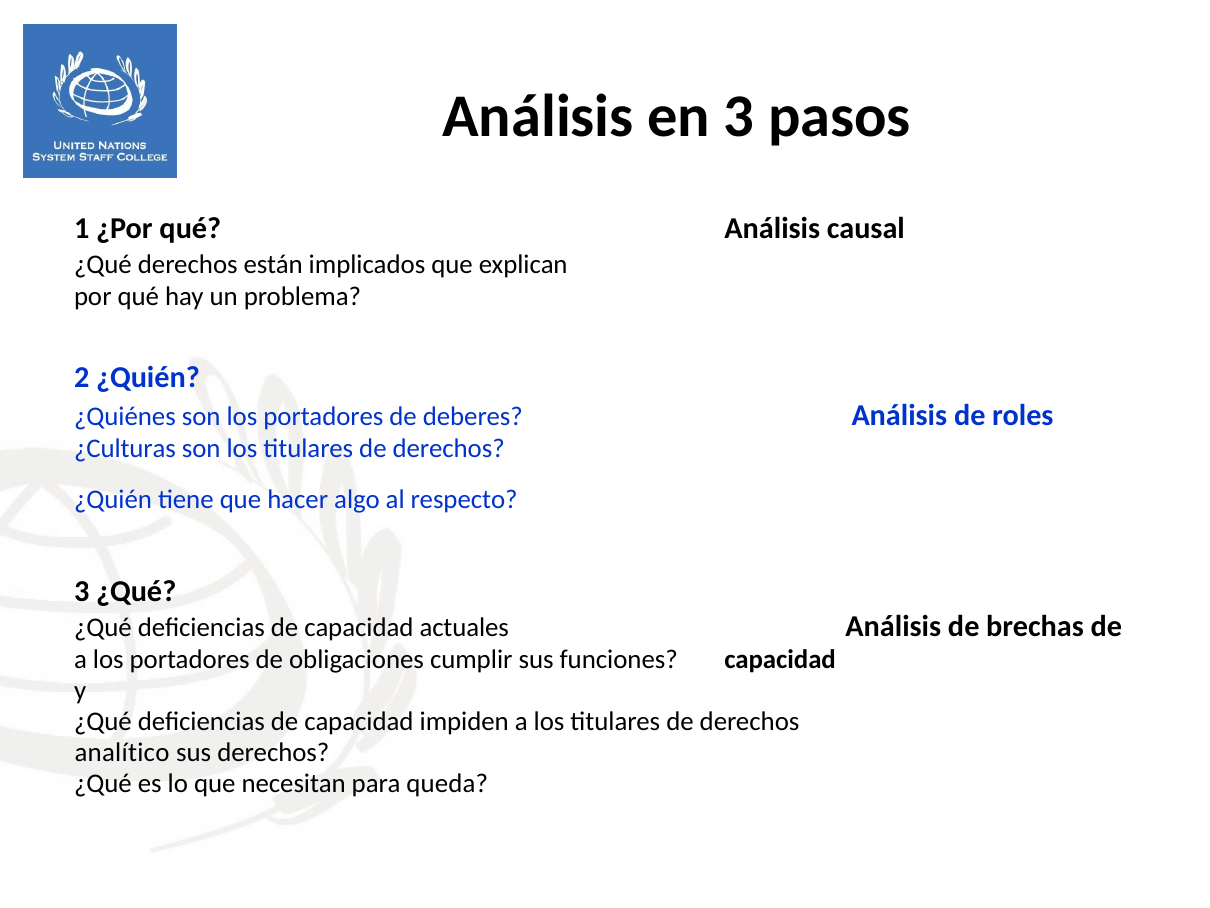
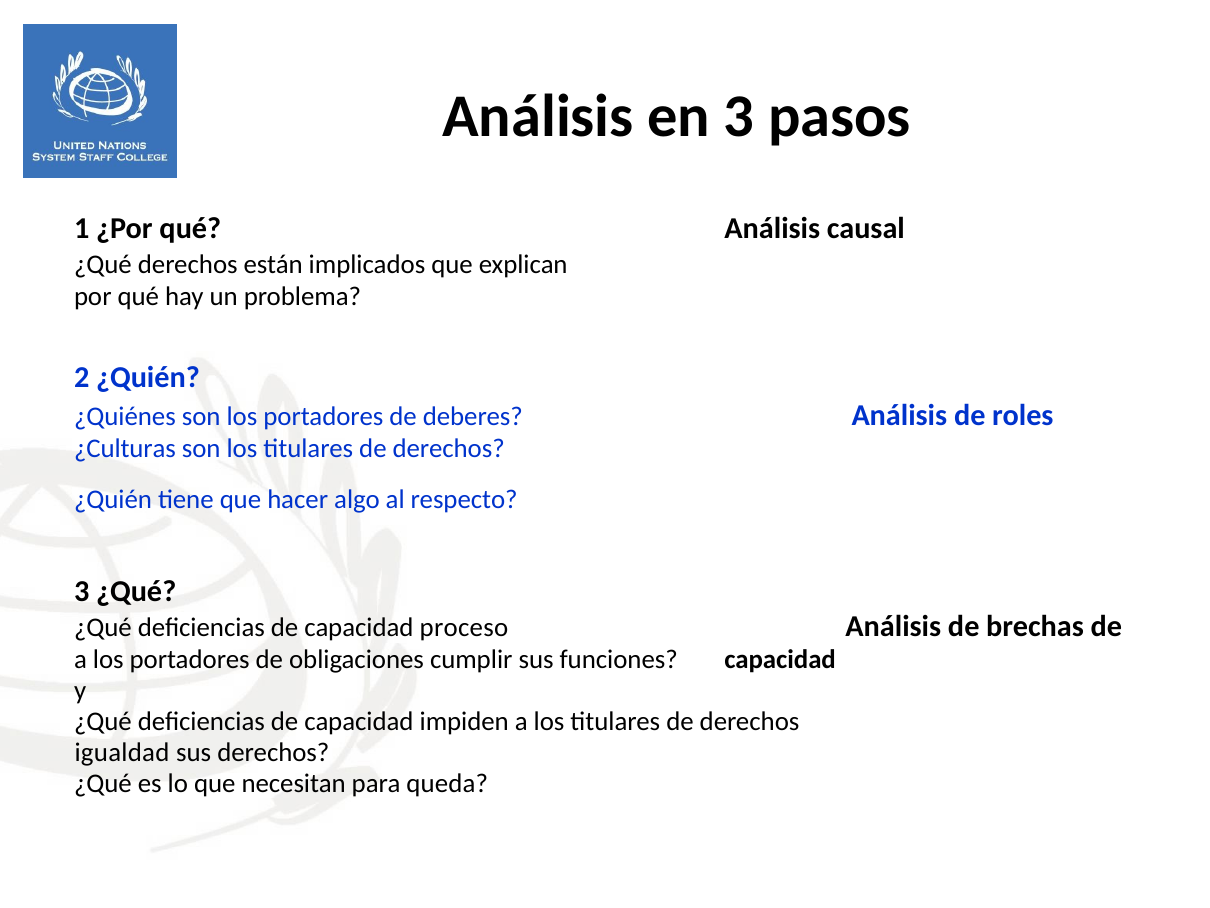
actuales: actuales -> proceso
analítico: analítico -> igualdad
